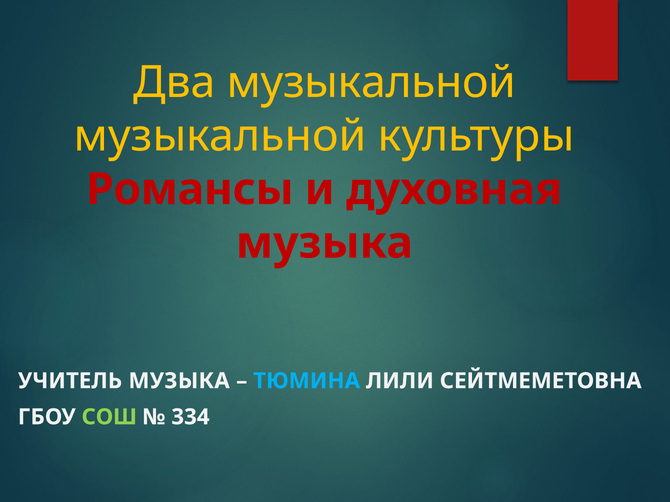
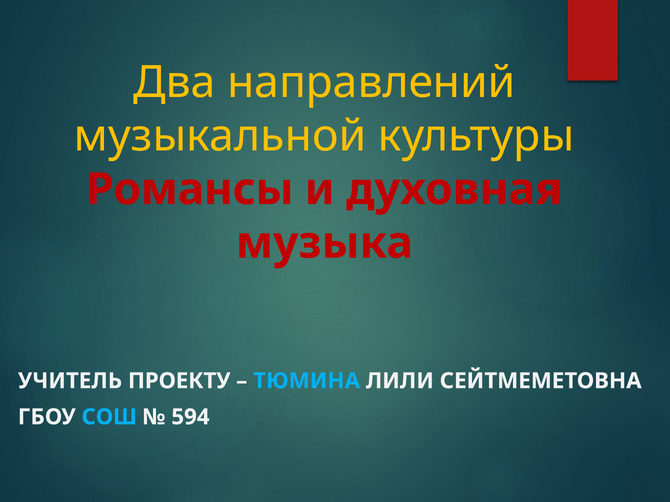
Два музыкальной: музыкальной -> направлений
УЧИТЕЛЬ МУЗЫКА: МУЗЫКА -> ПРОЕКТУ
СОШ colour: light green -> light blue
334: 334 -> 594
